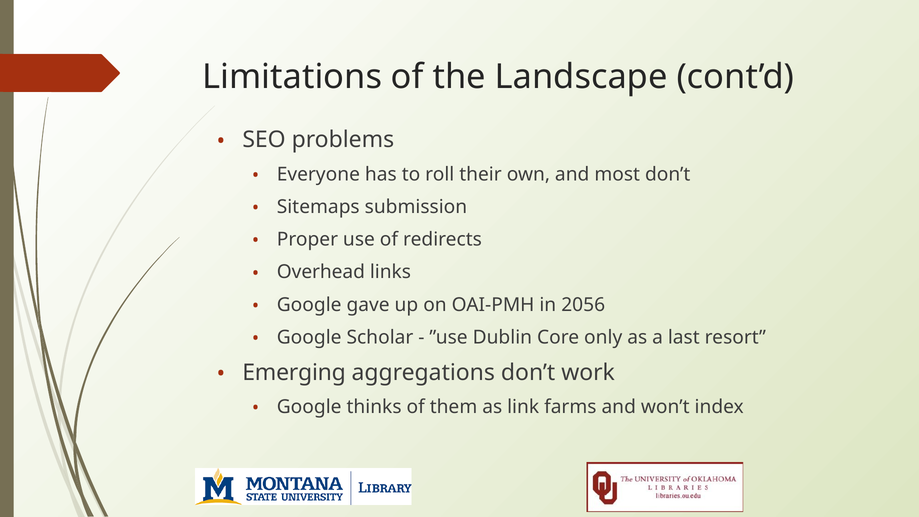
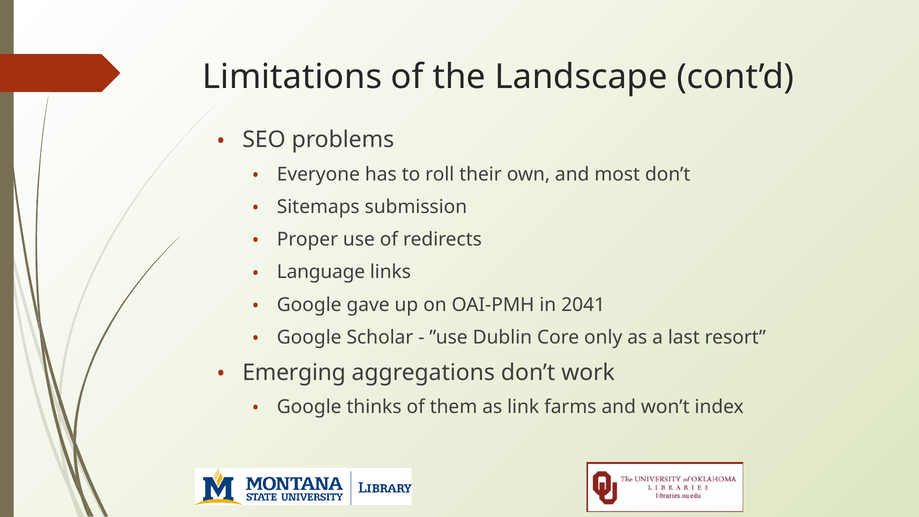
Overhead: Overhead -> Language
2056: 2056 -> 2041
